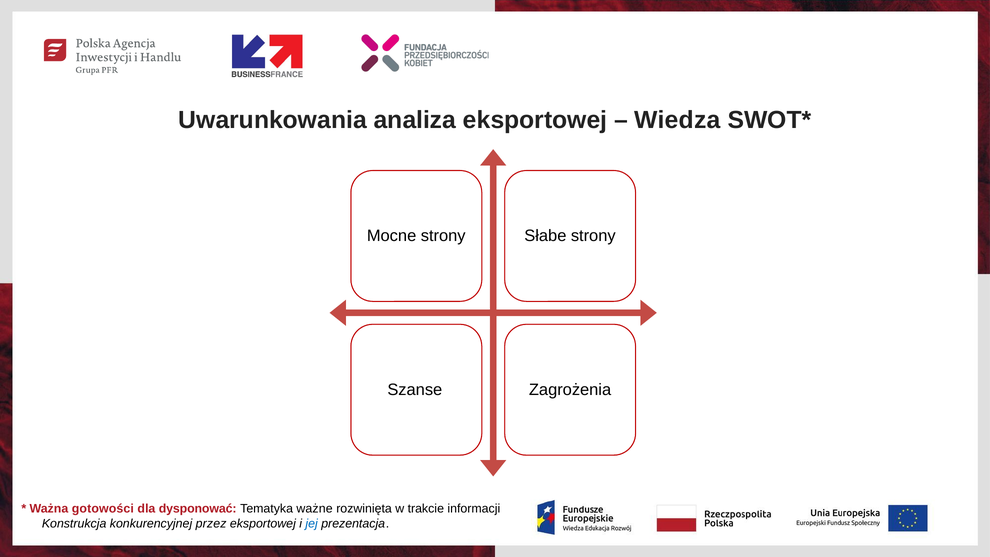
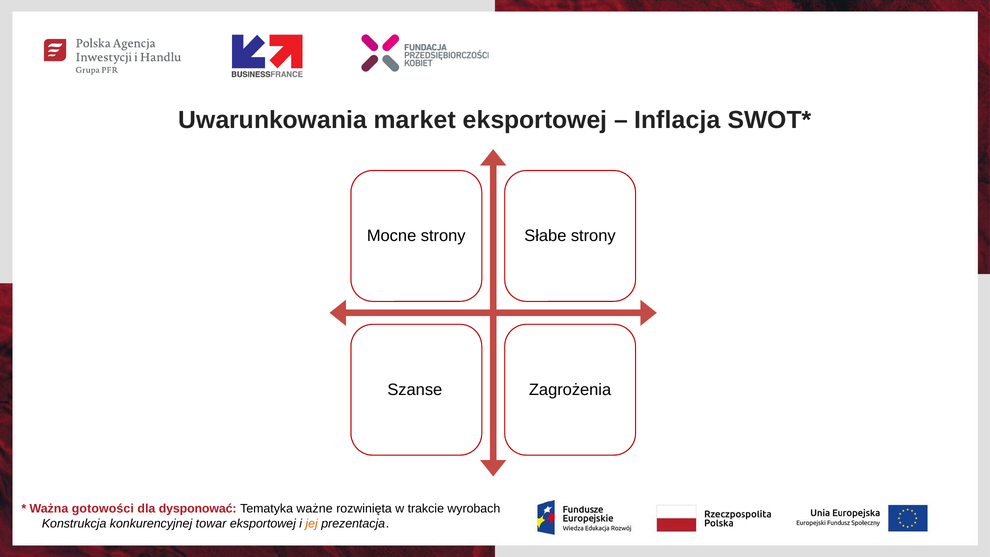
analiza: analiza -> market
Wiedza: Wiedza -> Inflacja
informacji: informacji -> wyrobach
przez: przez -> towar
jej colour: blue -> orange
